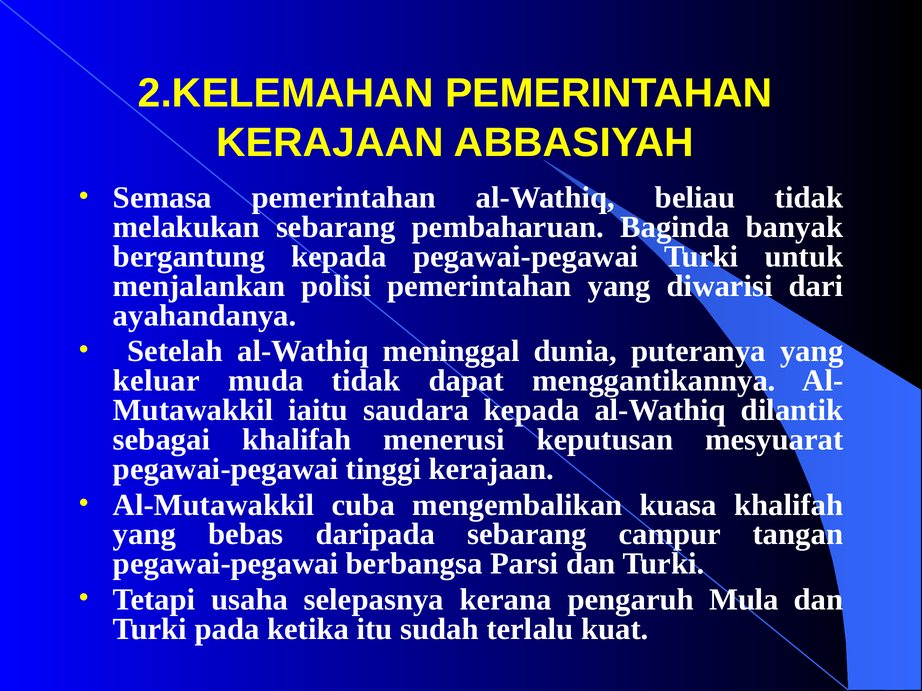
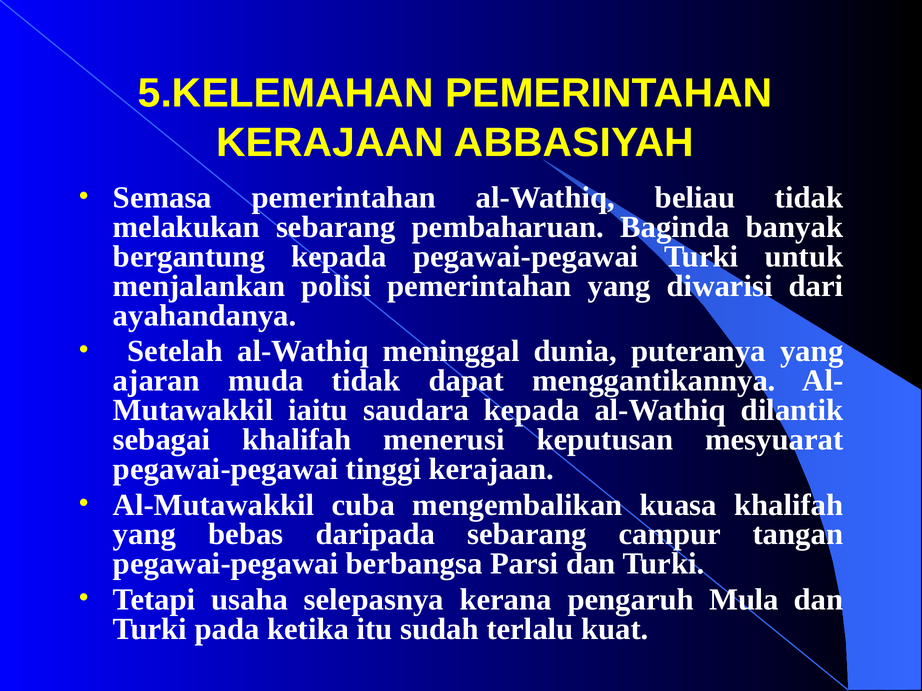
2.KELEMAHAN: 2.KELEMAHAN -> 5.KELEMAHAN
keluar: keluar -> ajaran
